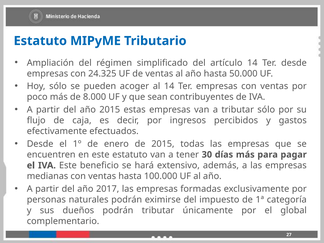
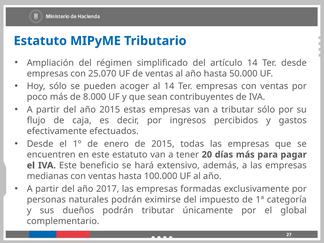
24.325: 24.325 -> 25.070
30: 30 -> 20
